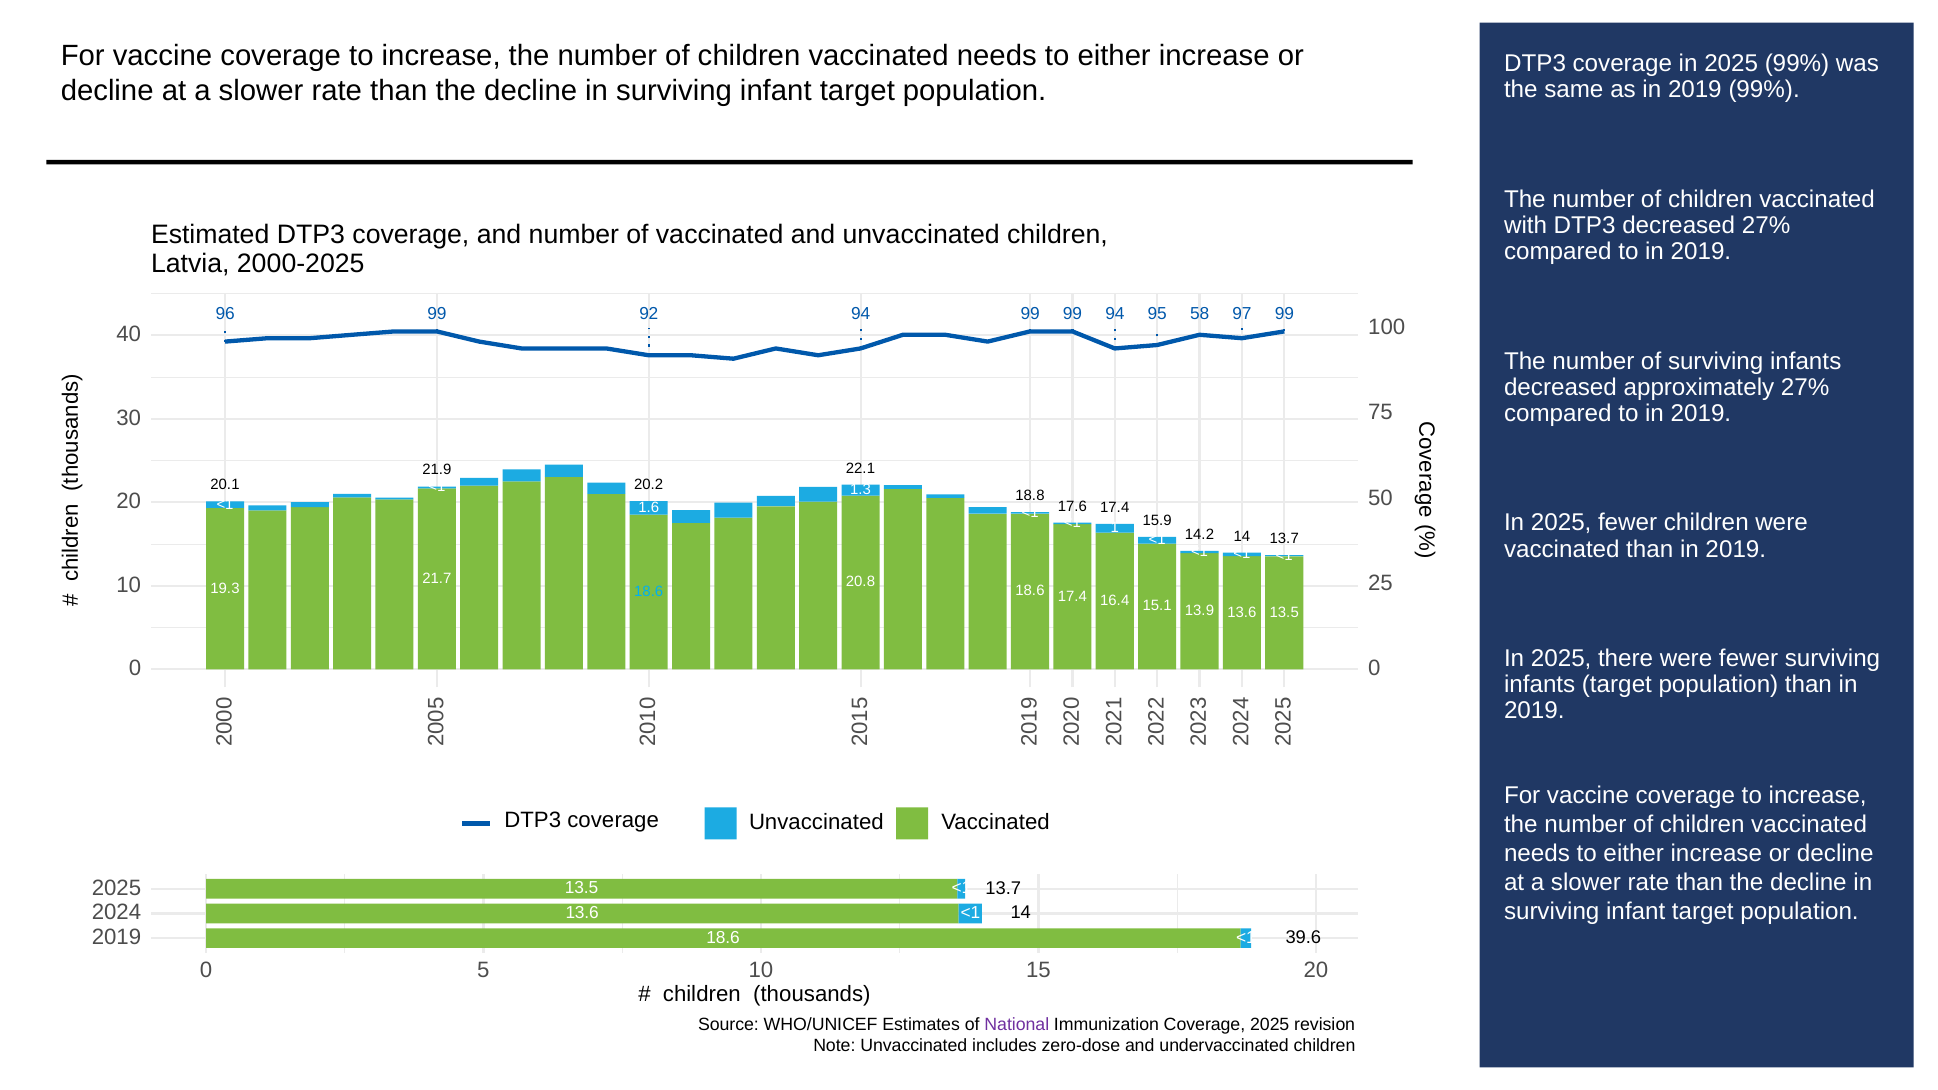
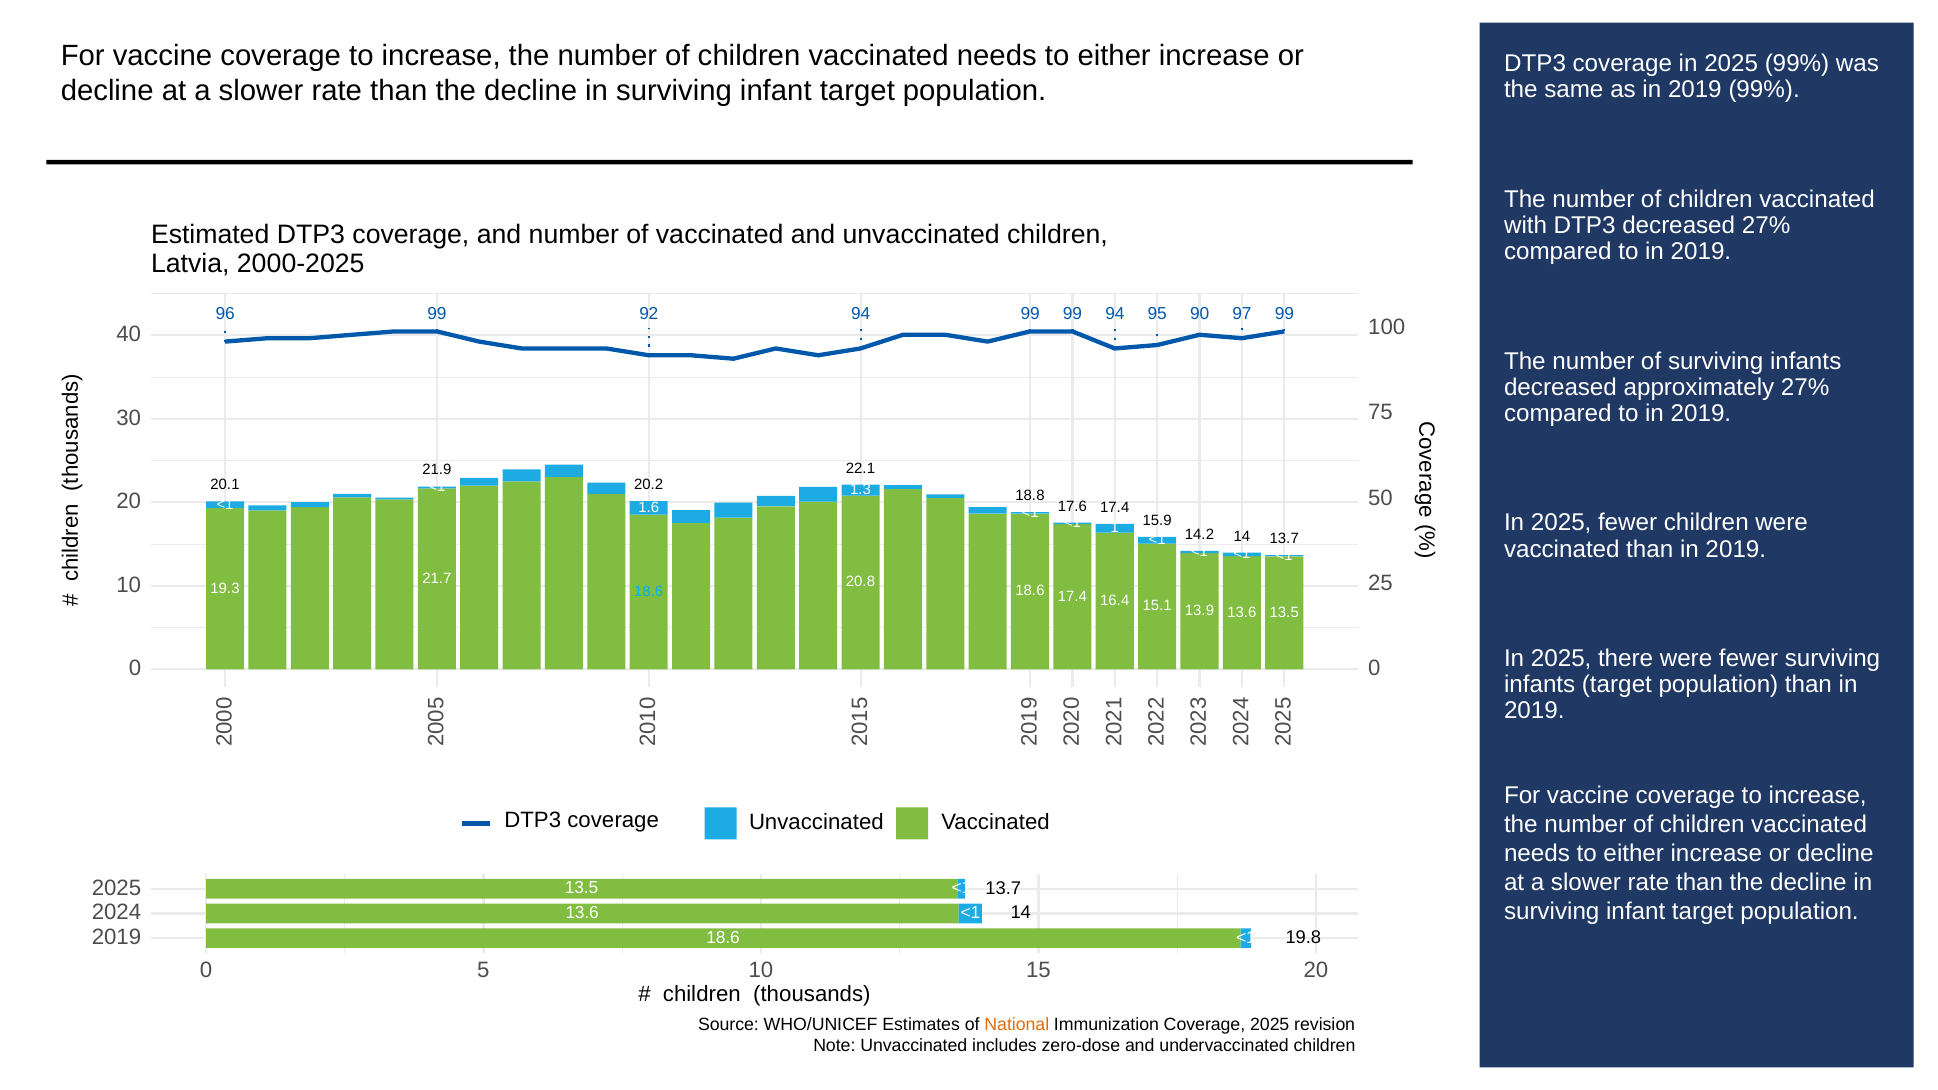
58: 58 -> 90
39.6: 39.6 -> 19.8
National colour: purple -> orange
